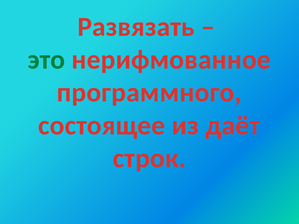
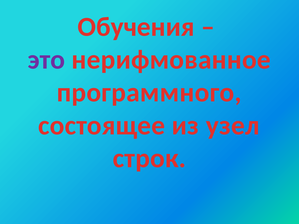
Развязать: Развязать -> Обучения
это colour: green -> purple
даёт: даёт -> узел
